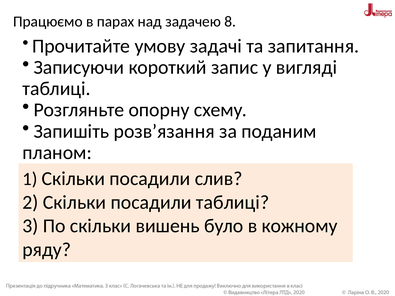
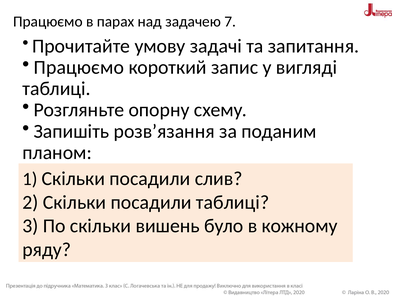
8: 8 -> 7
Записуючи at (79, 67): Записуючи -> Працюємо
